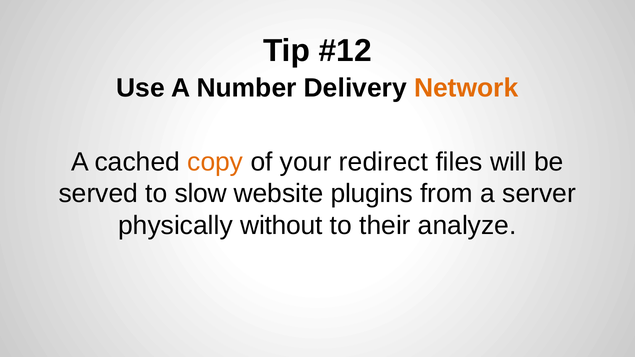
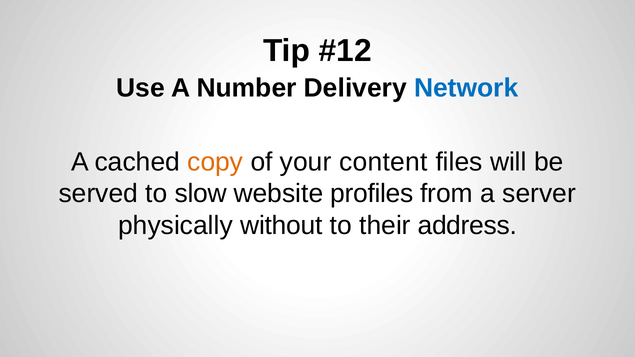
Network colour: orange -> blue
redirect: redirect -> content
plugins: plugins -> profiles
analyze: analyze -> address
